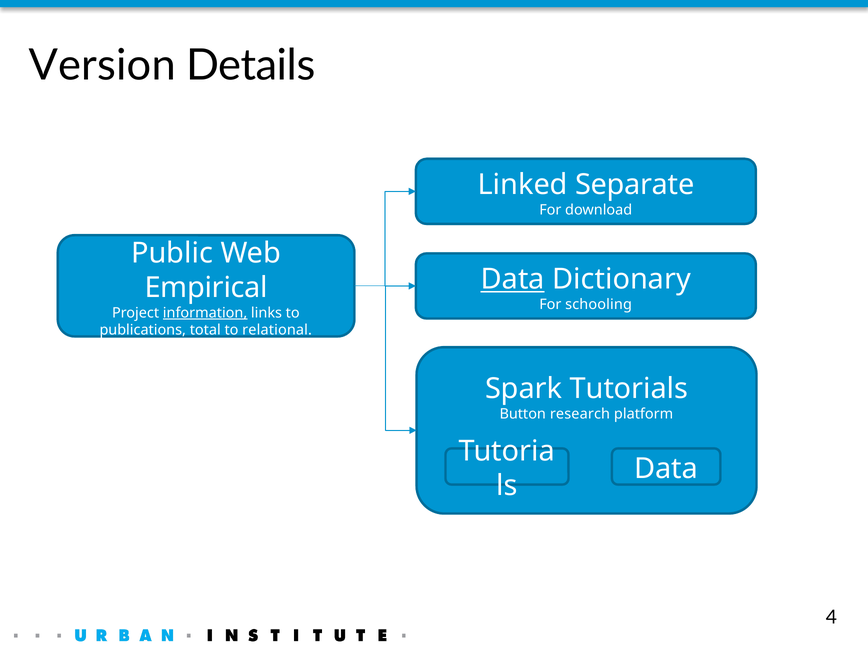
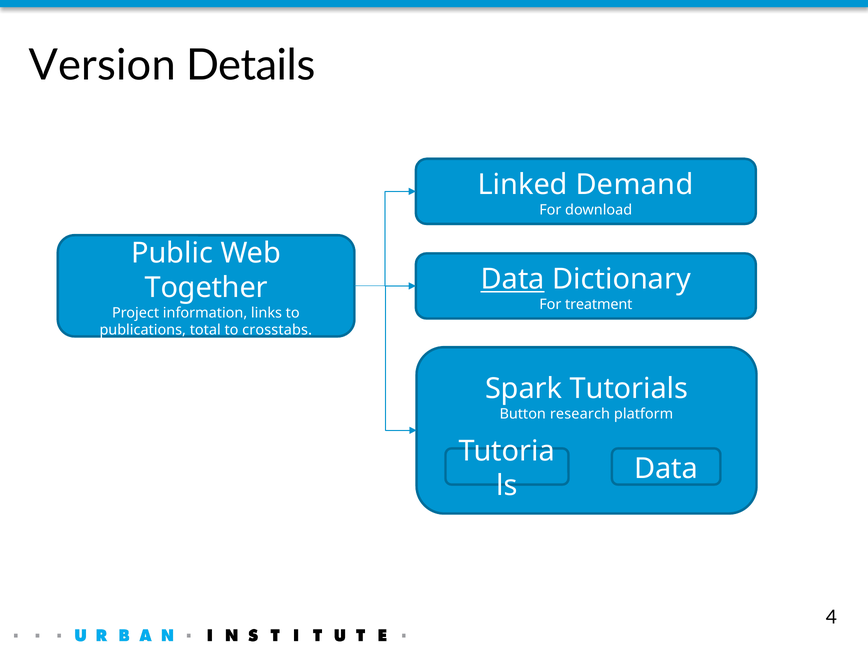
Separate: Separate -> Demand
Empirical: Empirical -> Together
schooling: schooling -> treatment
information underline: present -> none
relational: relational -> crosstabs
